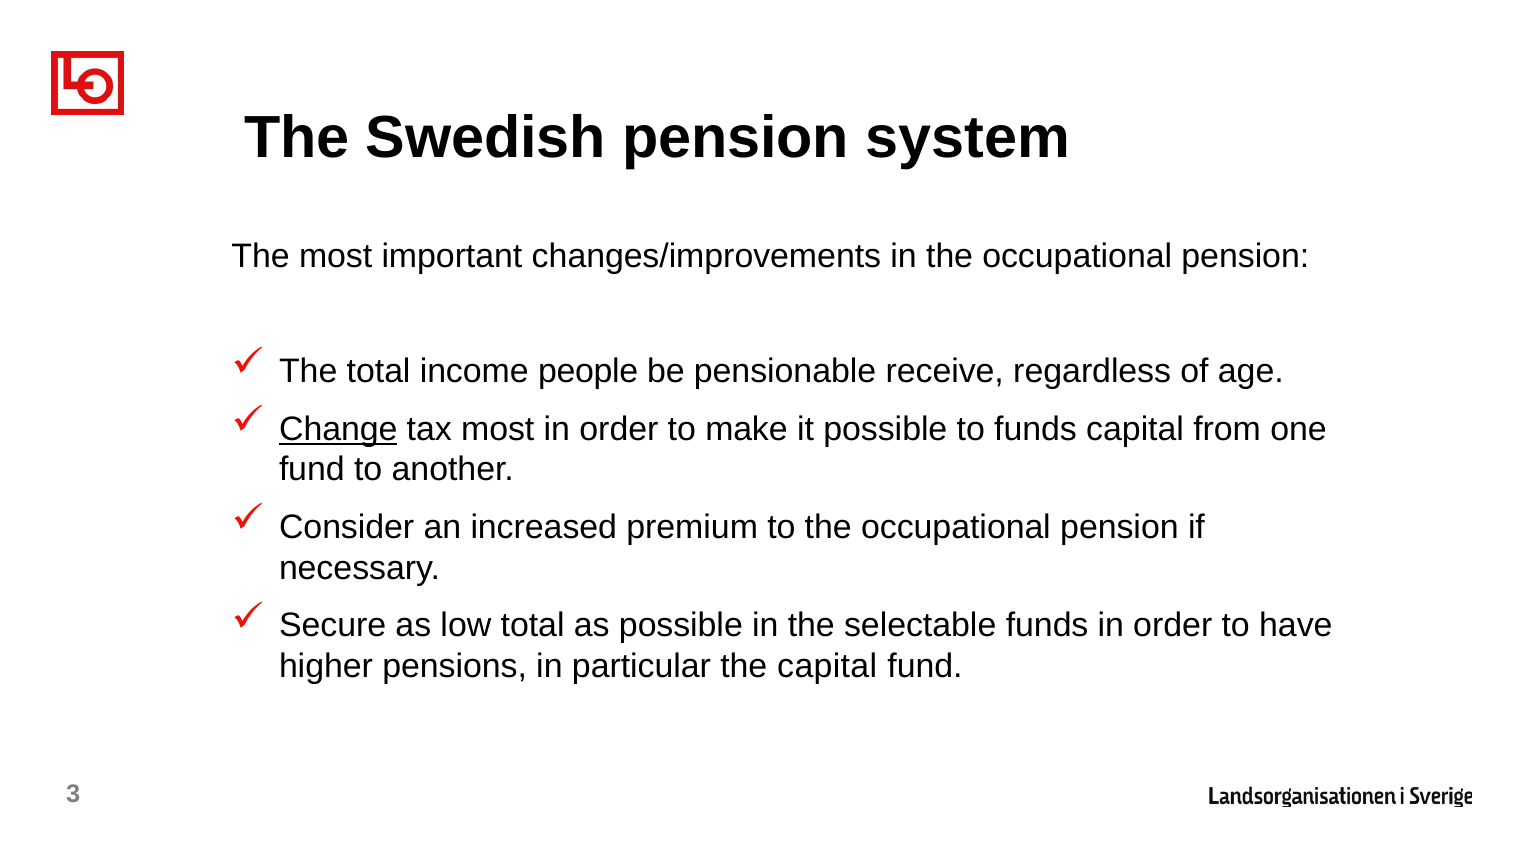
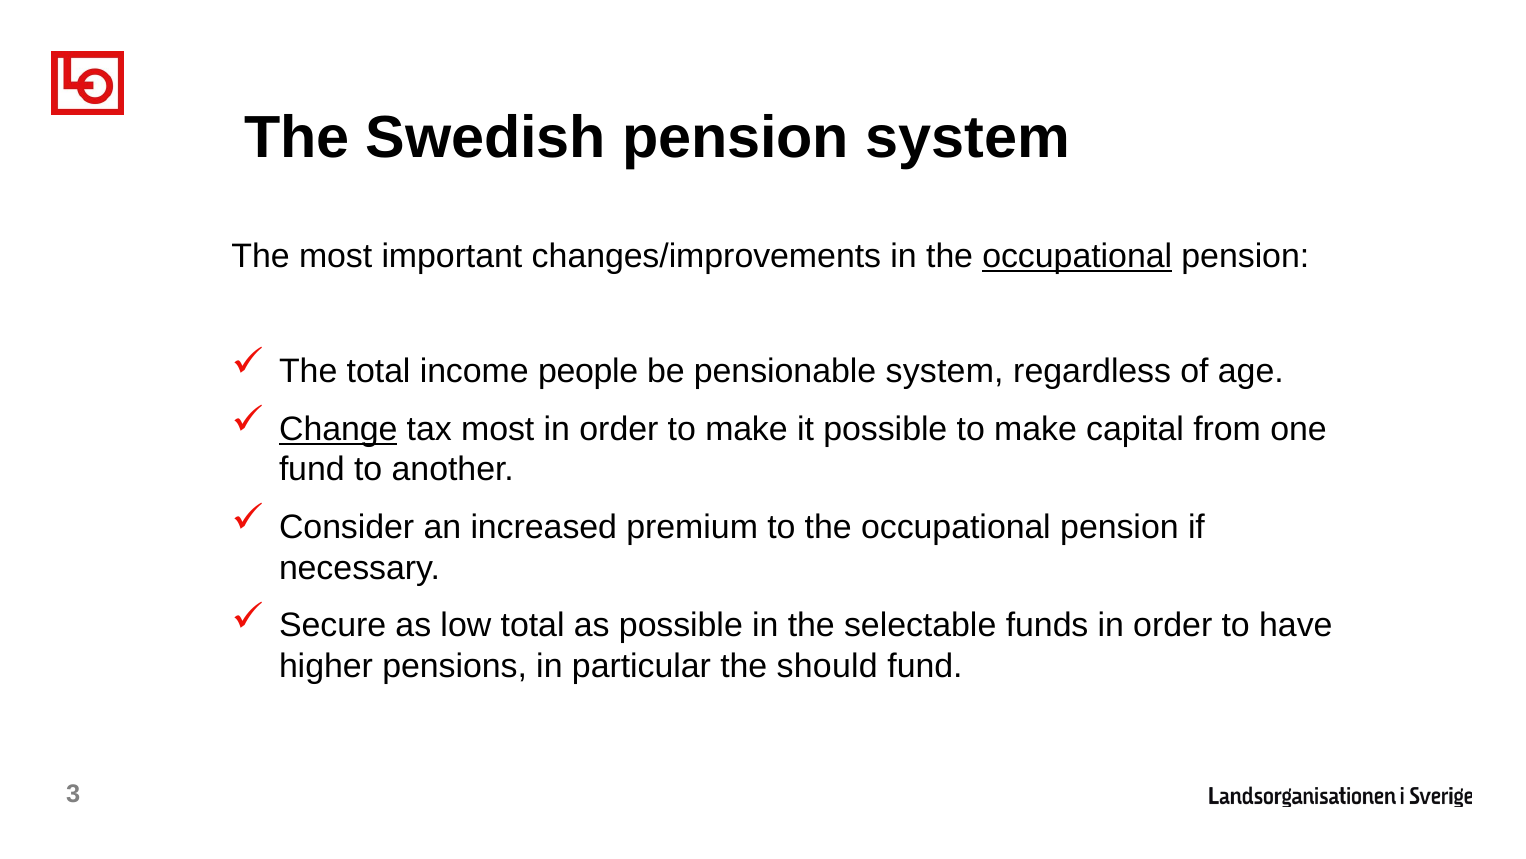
occupational at (1077, 256) underline: none -> present
pensionable receive: receive -> system
possible to funds: funds -> make
the capital: capital -> should
